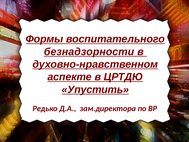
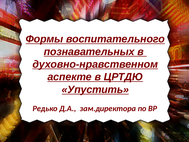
безнадзорности: безнадзорности -> познавательных
